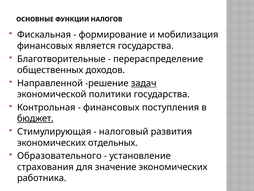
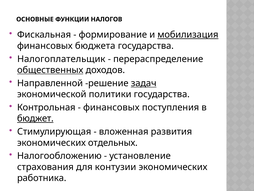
мобилизация underline: none -> present
является: является -> бюджета
Благотворительные: Благотворительные -> Налогоплательщик
общественных underline: none -> present
налоговый: налоговый -> вложенная
Образовательного: Образовательного -> Налогообложению
значение: значение -> контузии
